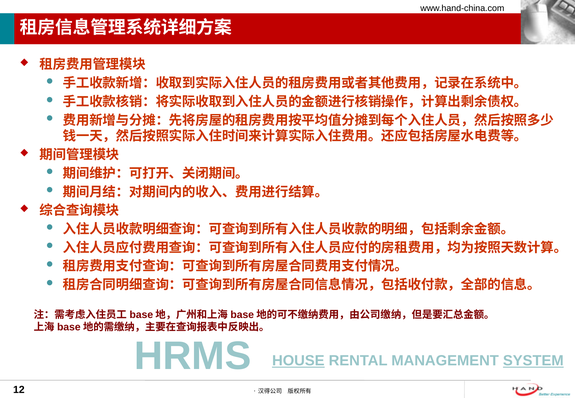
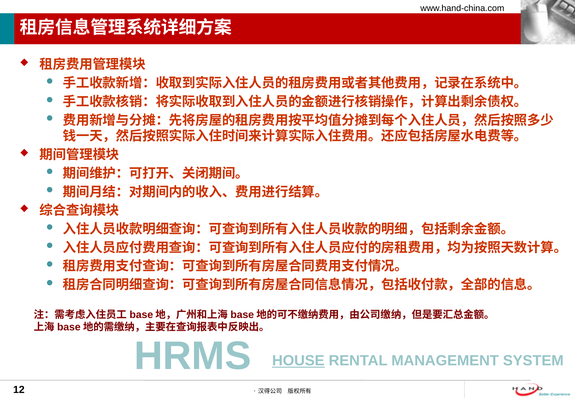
SYSTEM underline: present -> none
